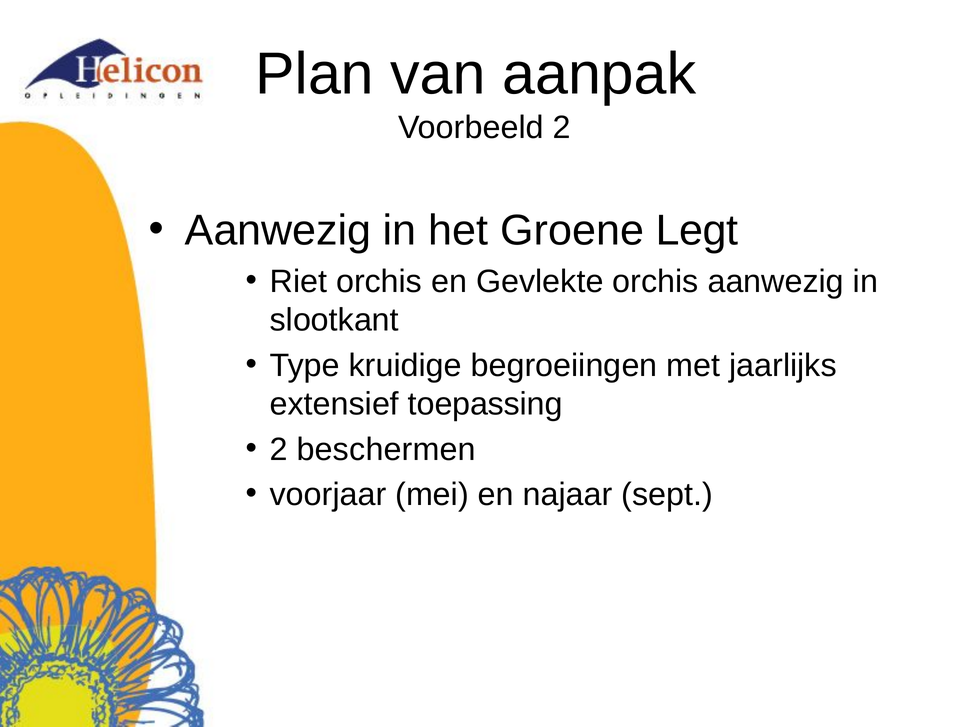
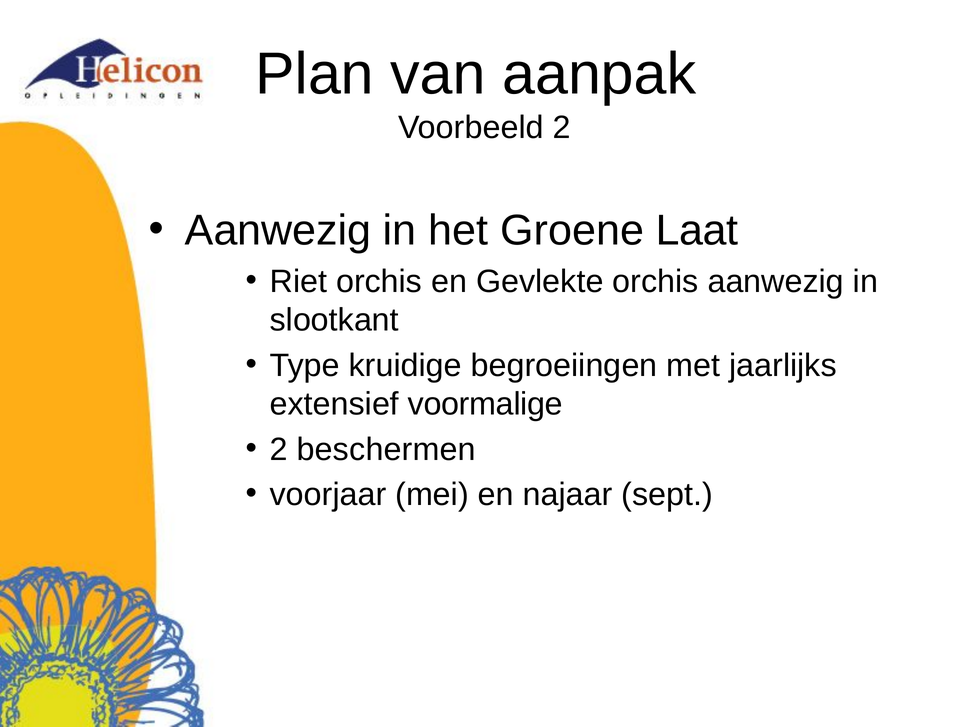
Legt: Legt -> Laat
toepassing: toepassing -> voormalige
